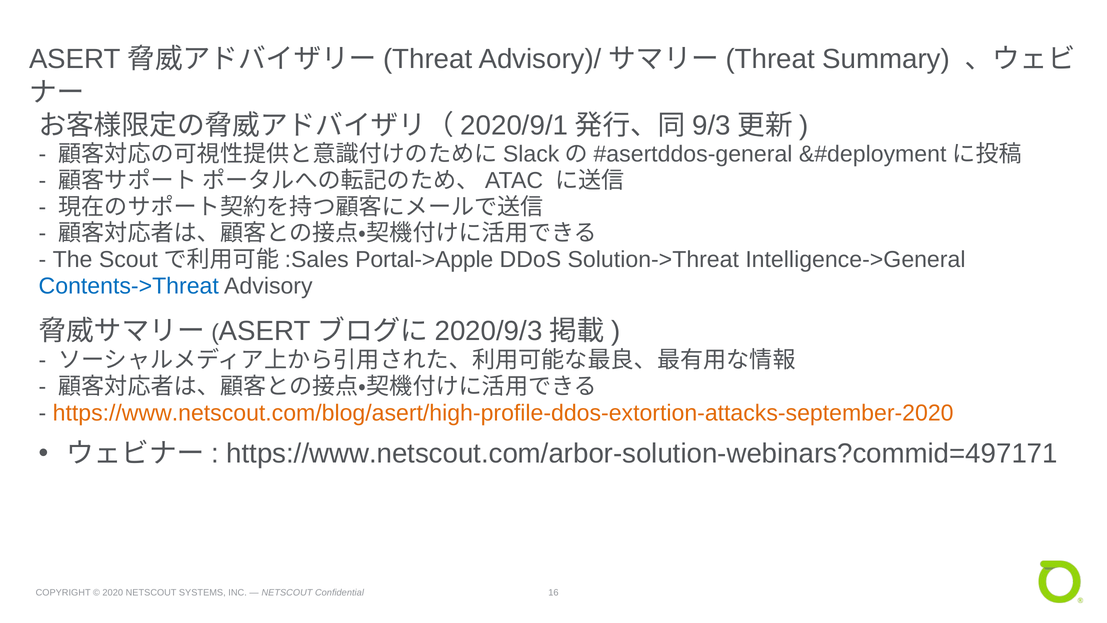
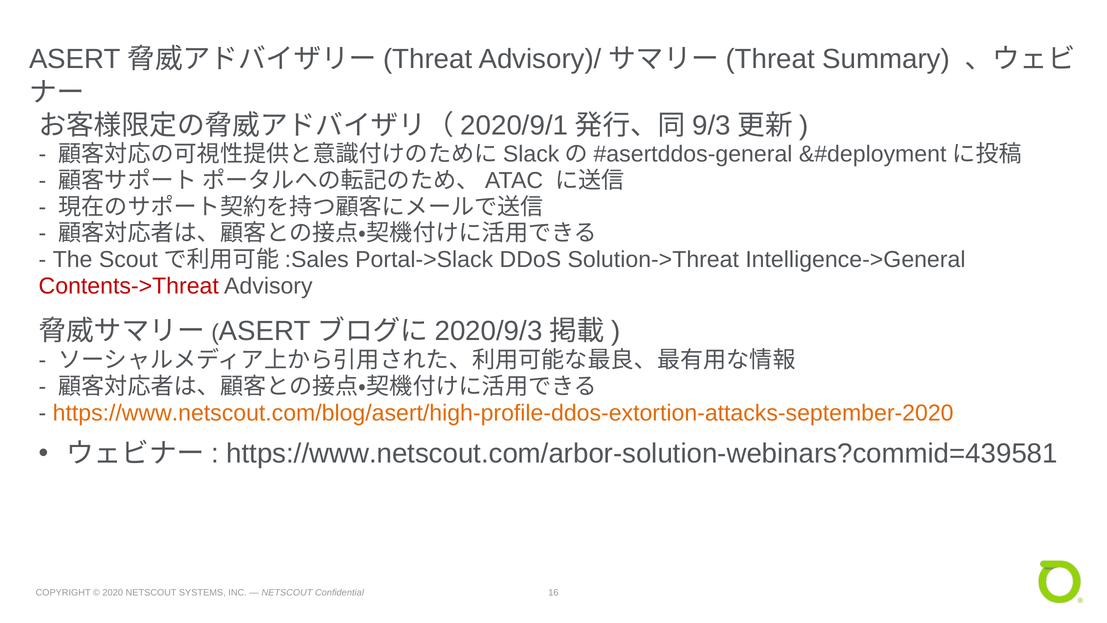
Portal->Apple: Portal->Apple -> Portal->Slack
Contents->Threat colour: blue -> red
https://www.netscout.com/arbor-solution-webinars?commid=497171: https://www.netscout.com/arbor-solution-webinars?commid=497171 -> https://www.netscout.com/arbor-solution-webinars?commid=439581
